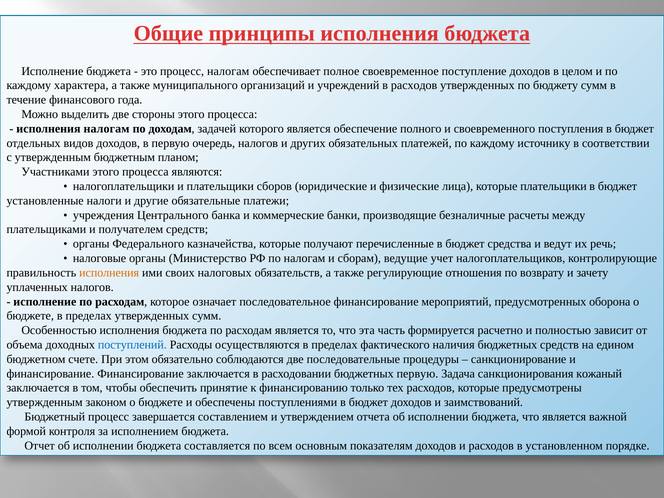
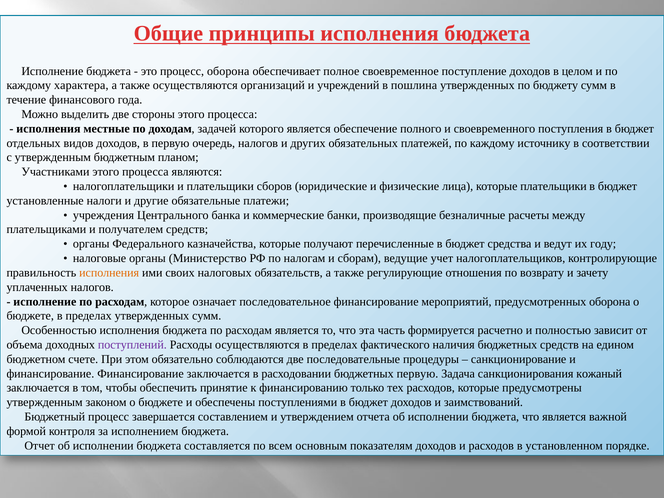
процесс налогам: налогам -> оборона
также муниципального: муниципального -> осуществляются
в расходов: расходов -> пошлина
исполнения налогам: налогам -> местные
речь: речь -> году
поступлений colour: blue -> purple
